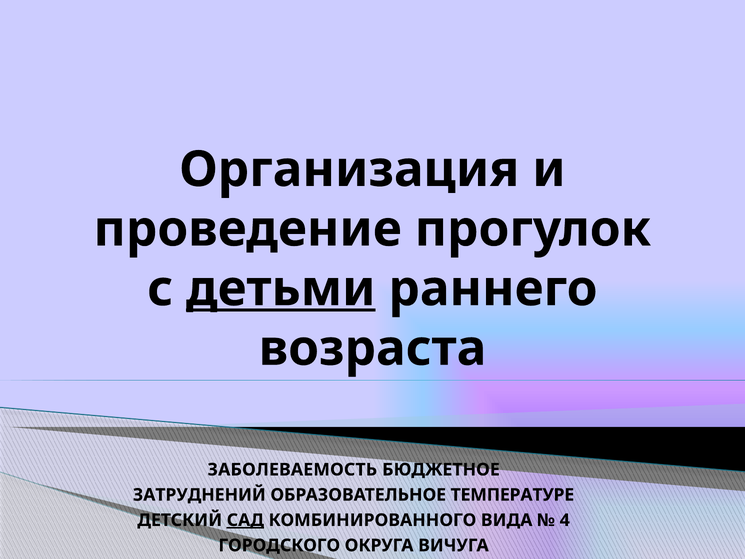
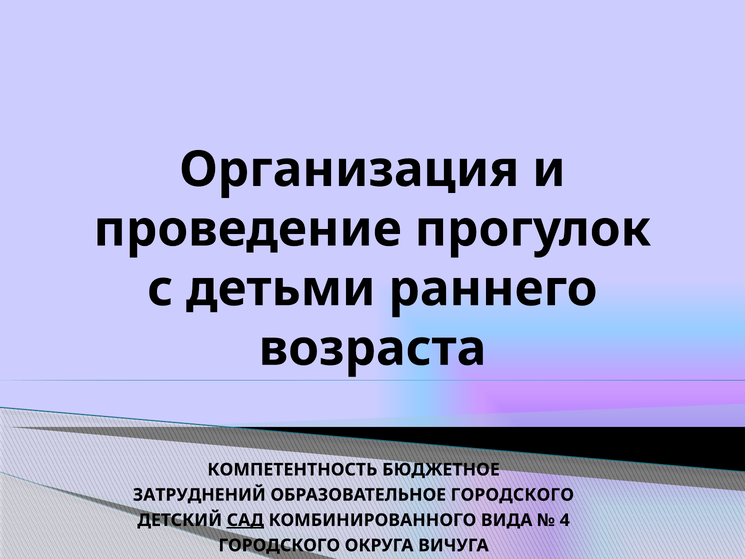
детьми underline: present -> none
ЗАБОЛЕВАЕМОСТЬ: ЗАБОЛЕВАЕМОСТЬ -> КОМПЕТЕНТНОСТЬ
ОБРАЗОВАТЕЛЬНОЕ ТЕМПЕРАТУРЕ: ТЕМПЕРАТУРЕ -> ГОРОДСКОГО
